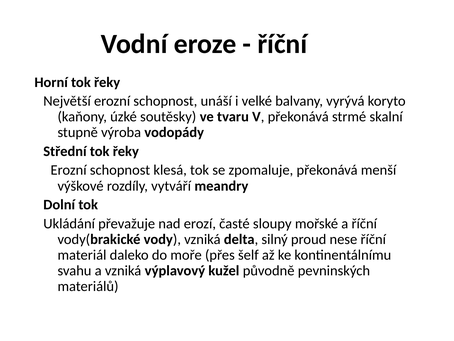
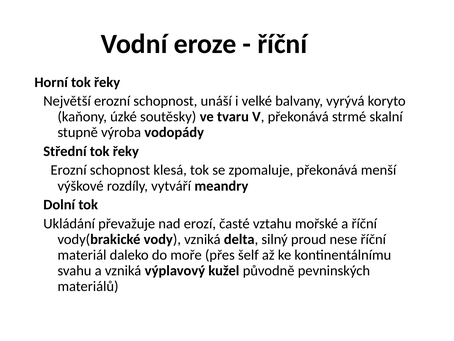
sloupy: sloupy -> vztahu
